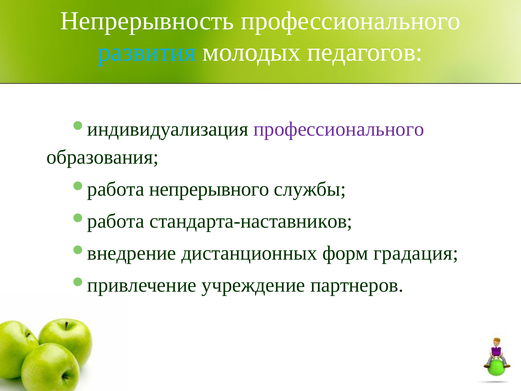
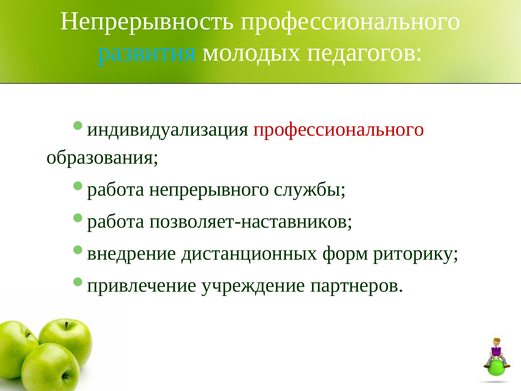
профессионального at (339, 129) colour: purple -> red
стандарта-наставников: стандарта-наставников -> позволяет-наставников
градация: градация -> риторику
